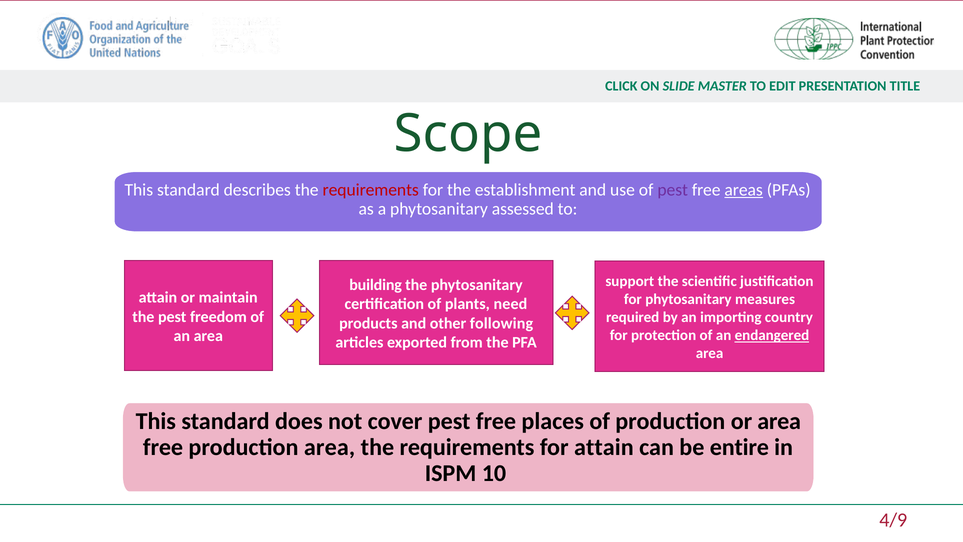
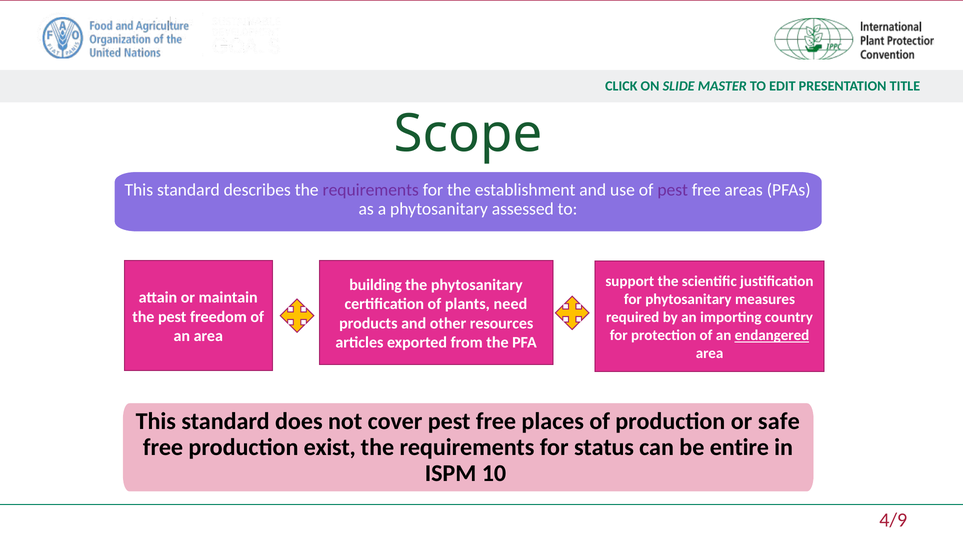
requirements at (371, 190) colour: red -> purple
areas underline: present -> none
following: following -> resources
or area: area -> safe
production area: area -> exist
for attain: attain -> status
